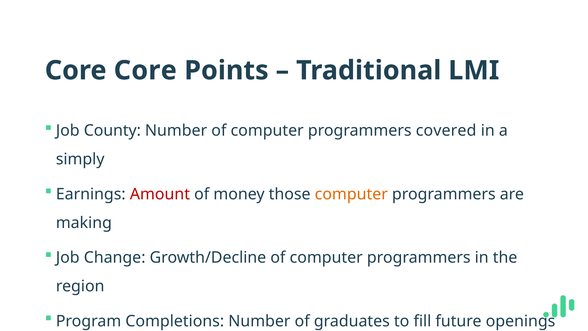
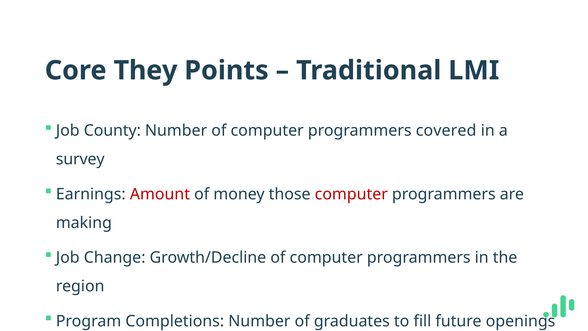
Core Core: Core -> They
simply: simply -> survey
computer at (351, 194) colour: orange -> red
